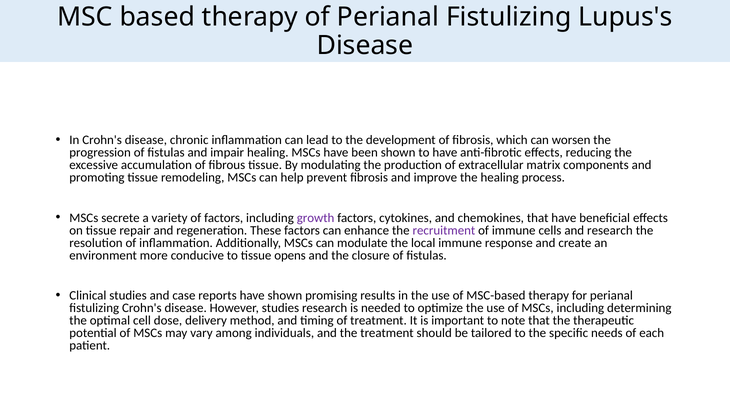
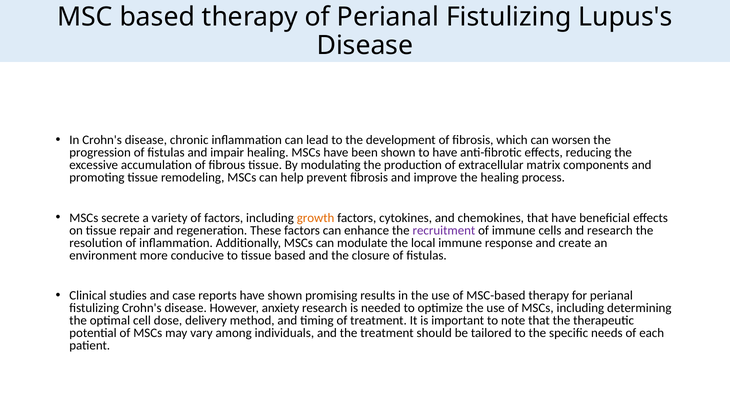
growth colour: purple -> orange
tissue opens: opens -> based
However studies: studies -> anxiety
